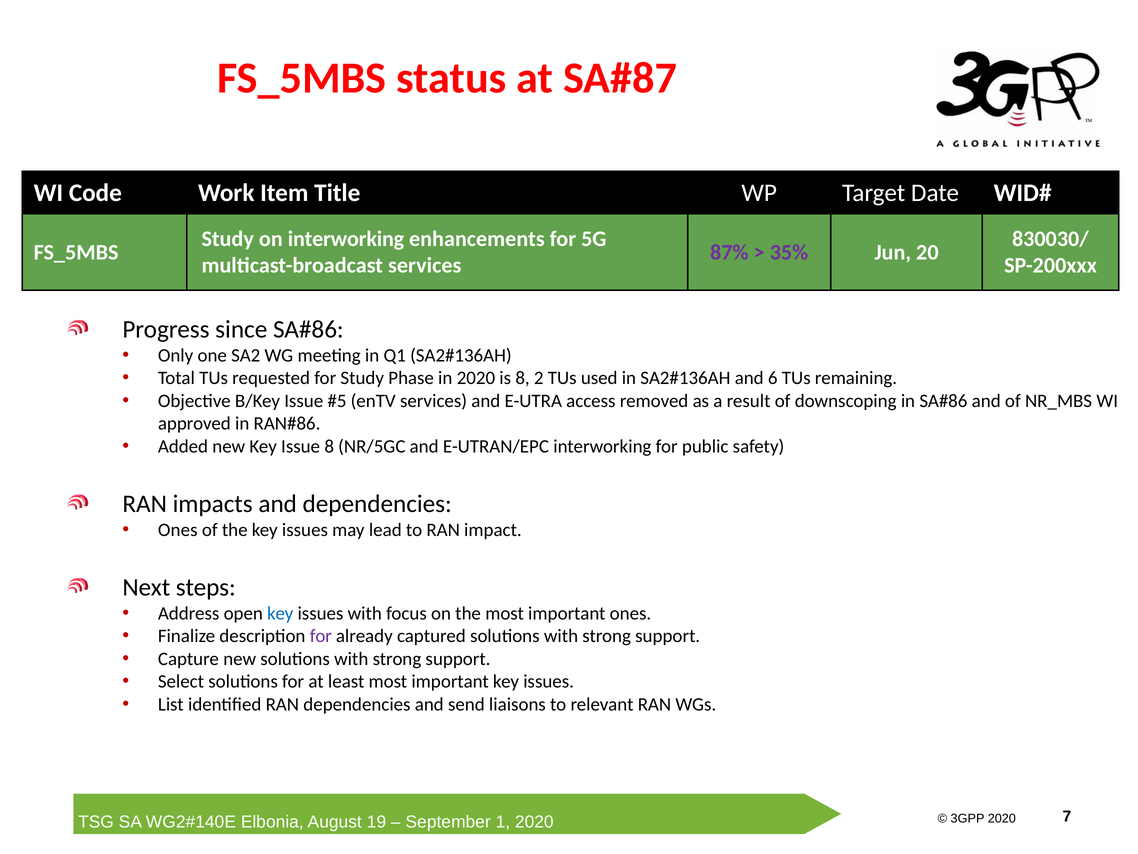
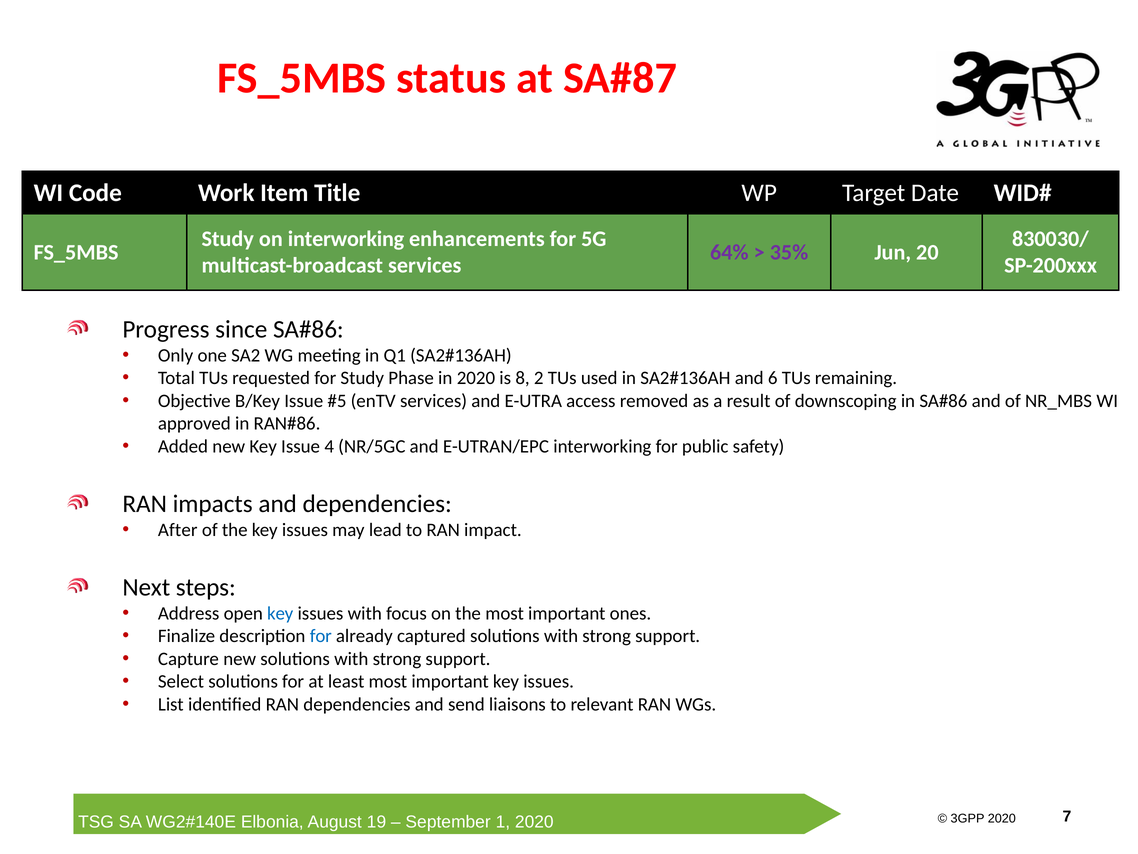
87%: 87% -> 64%
Issue 8: 8 -> 4
Ones at (178, 530): Ones -> After
for at (321, 636) colour: purple -> blue
